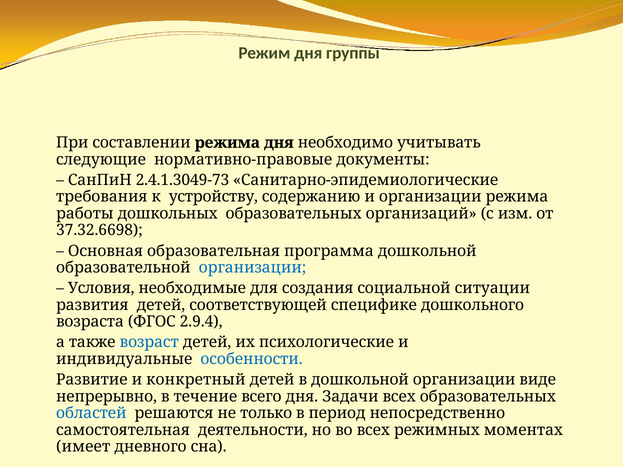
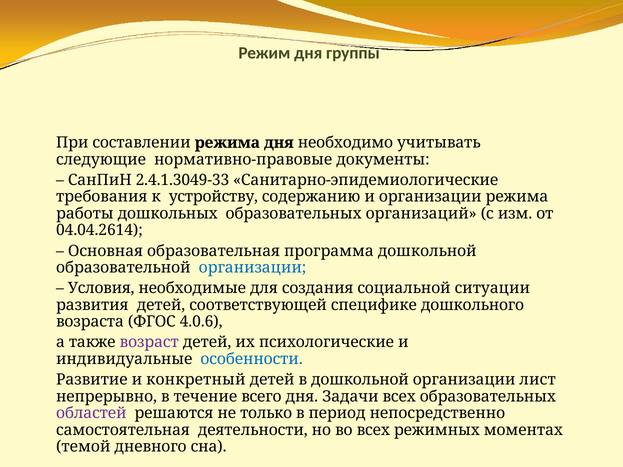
2.4.1.3049-73: 2.4.1.3049-73 -> 2.4.1.3049-33
37.32.6698: 37.32.6698 -> 04.04.2614
2.9.4: 2.9.4 -> 4.0.6
возраст colour: blue -> purple
виде: виде -> лист
областей colour: blue -> purple
имеет: имеет -> темой
